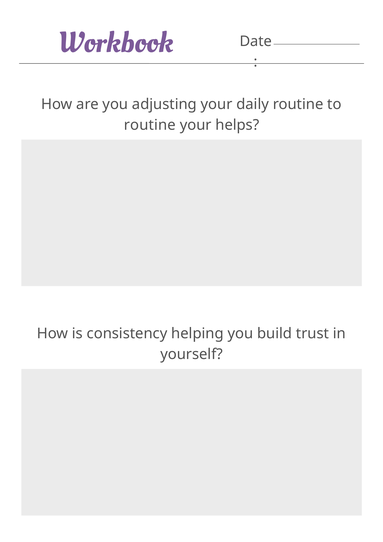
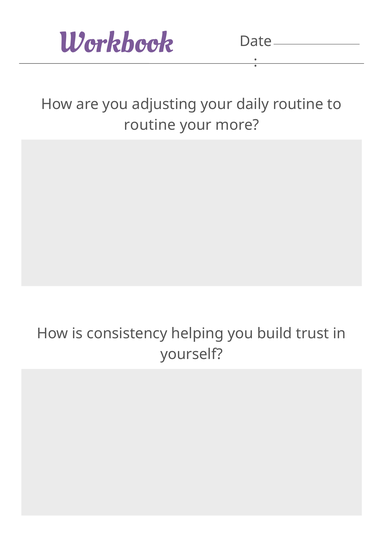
helps: helps -> more
